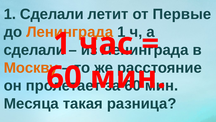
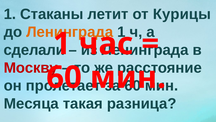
1 Сделали: Сделали -> Стаканы
Первые: Первые -> Курицы
Москву colour: orange -> red
